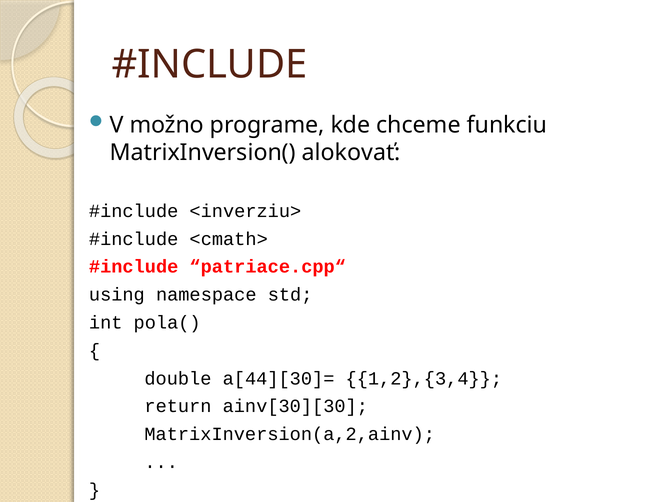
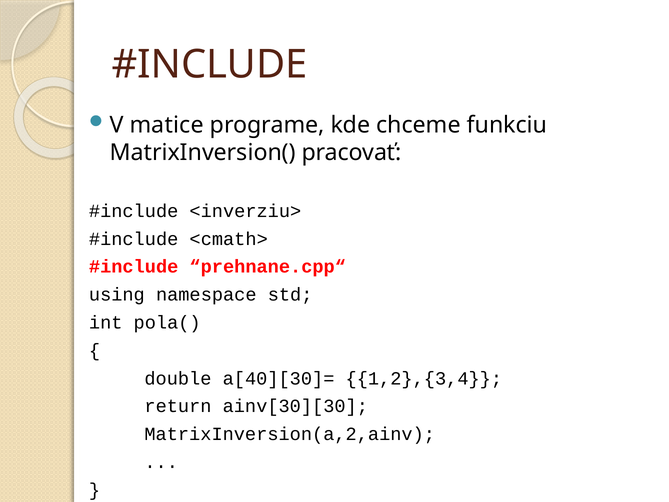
možno: možno -> matice
alokovať: alokovať -> pracovať
patriace.cpp“: patriace.cpp“ -> prehnane.cpp“
a[44][30]=: a[44][30]= -> a[40][30]=
